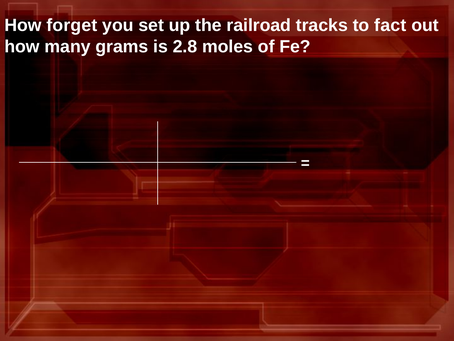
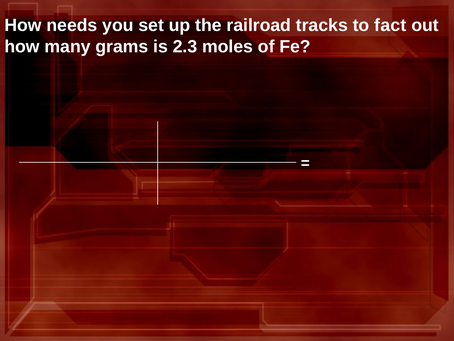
forget: forget -> needs
2.8: 2.8 -> 2.3
